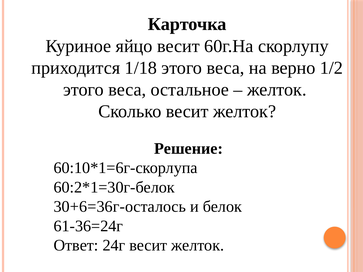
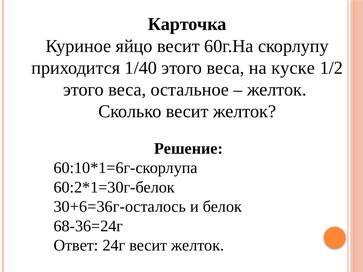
1/18: 1/18 -> 1/40
верно: верно -> куске
61-36=24г: 61-36=24г -> 68-36=24г
